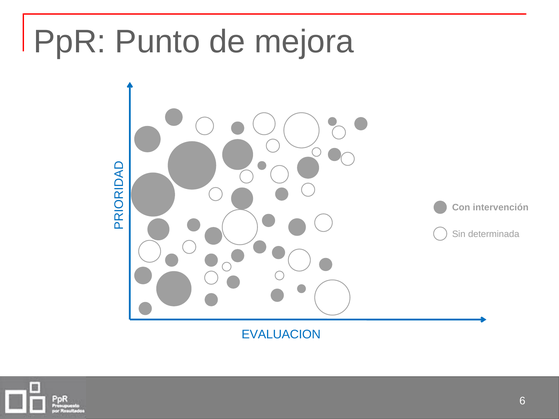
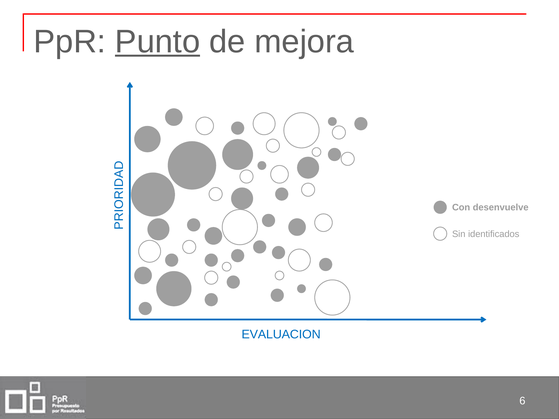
Punto underline: none -> present
intervención: intervención -> desenvuelve
determinada: determinada -> identificados
